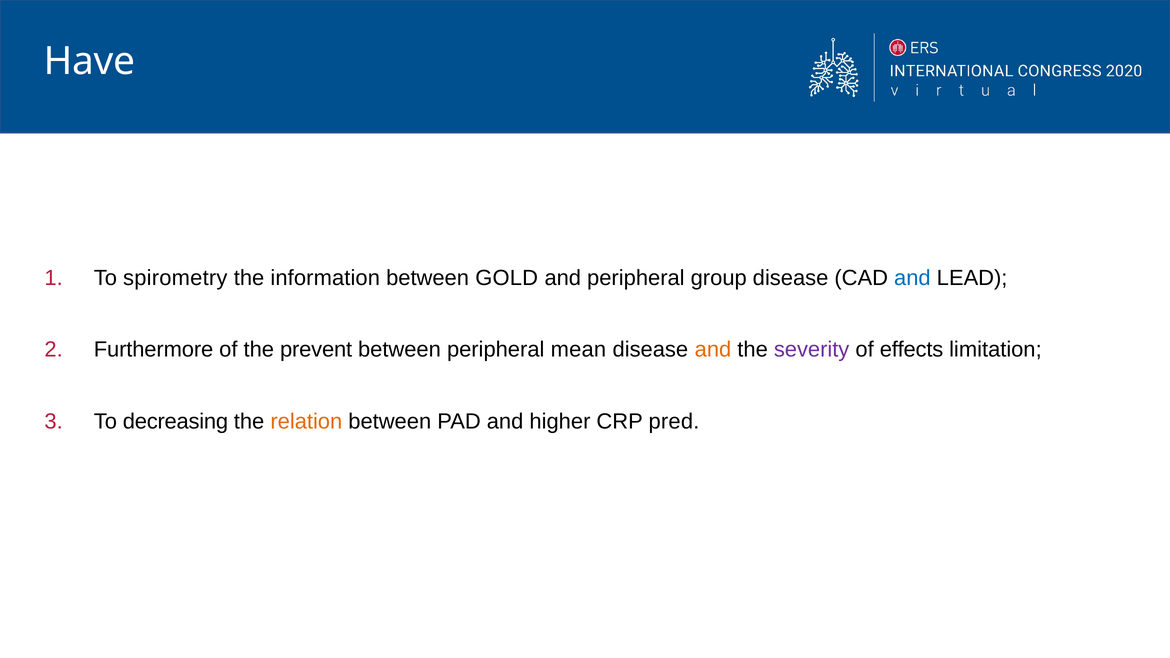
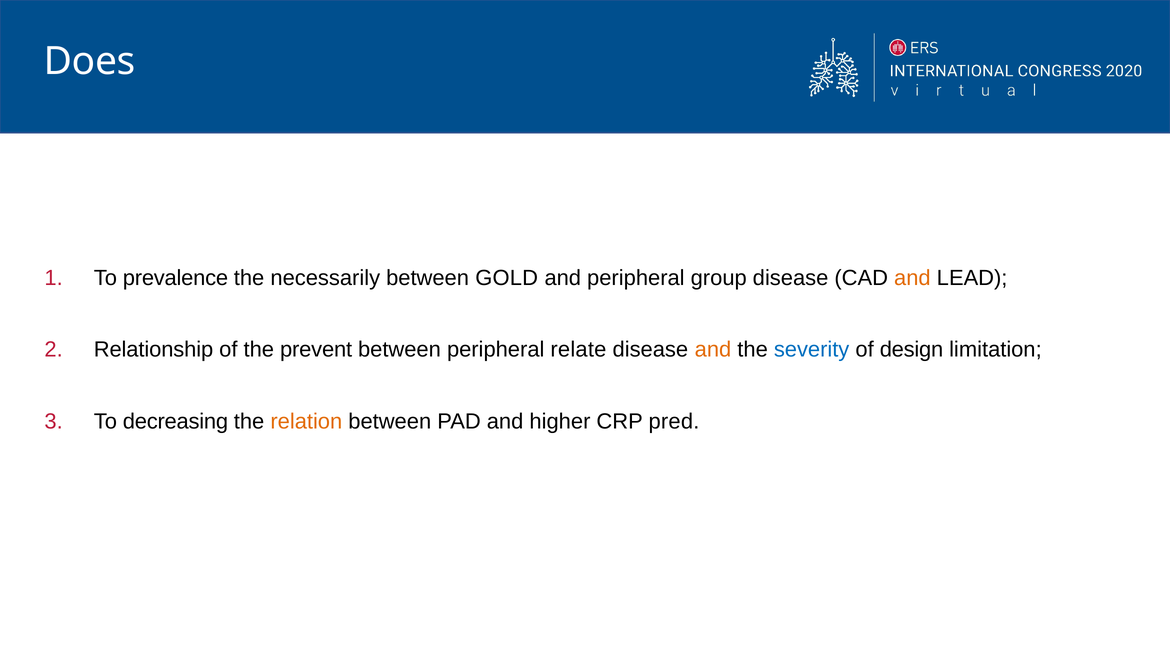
Have: Have -> Does
spirometry: spirometry -> prevalence
information: information -> necessarily
and at (912, 278) colour: blue -> orange
Furthermore: Furthermore -> Relationship
mean: mean -> relate
severity colour: purple -> blue
effects: effects -> design
